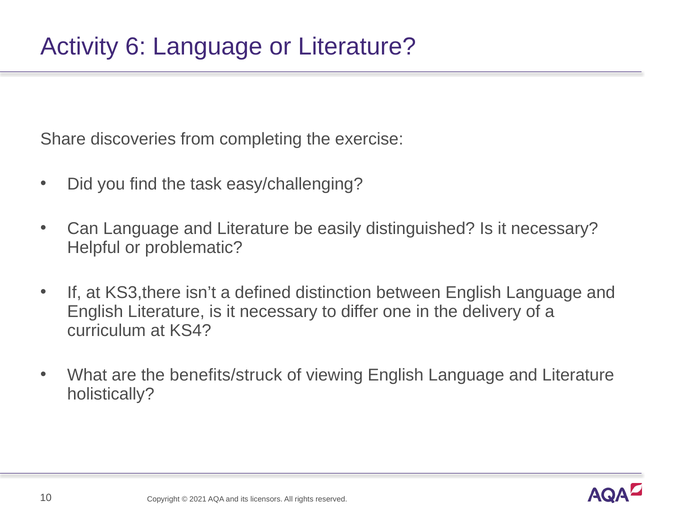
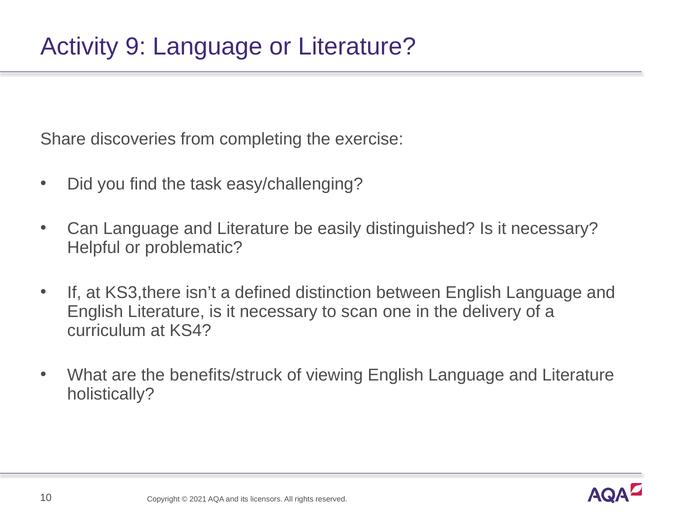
6: 6 -> 9
differ: differ -> scan
